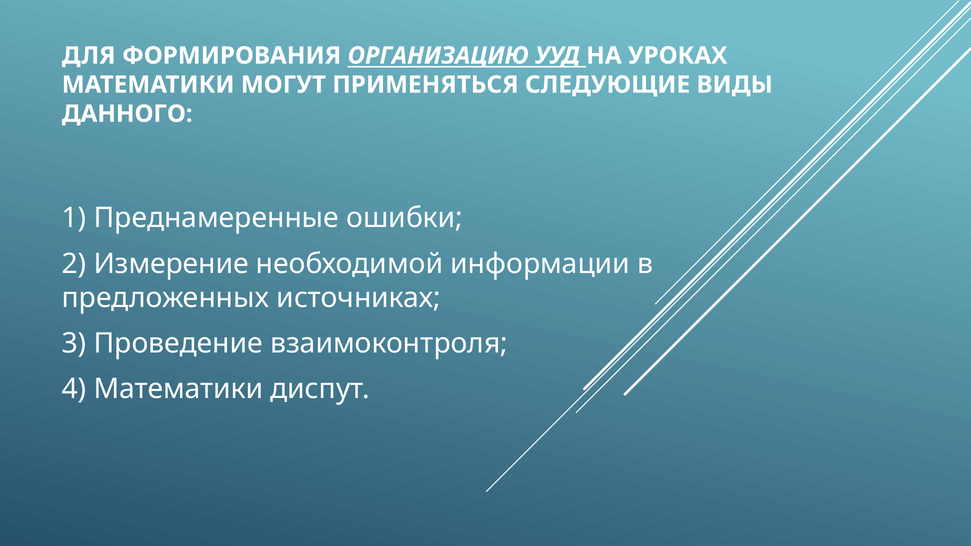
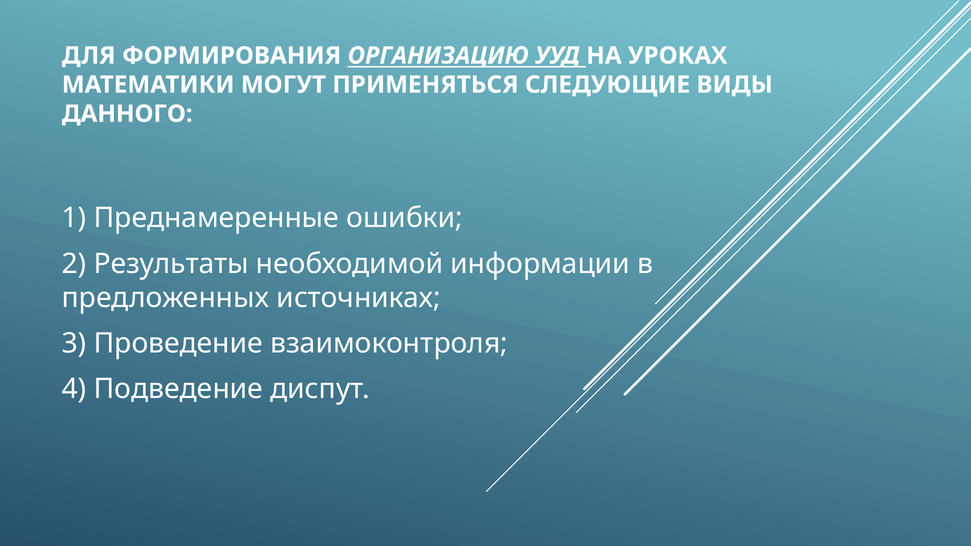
Измерение: Измерение -> Результаты
4 Математики: Математики -> Подведение
